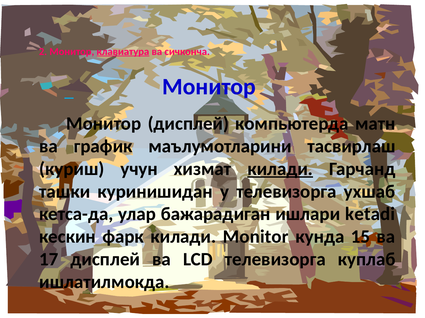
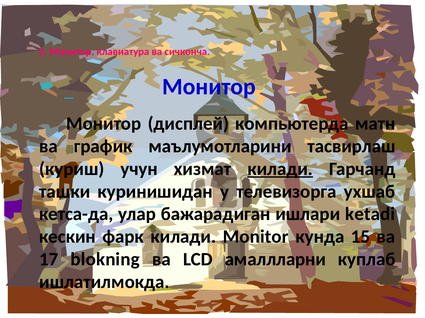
клавиатура underline: present -> none
17 дисплей: дисплей -> blokning
LCD телевизорга: телевизорга -> амаллларни
